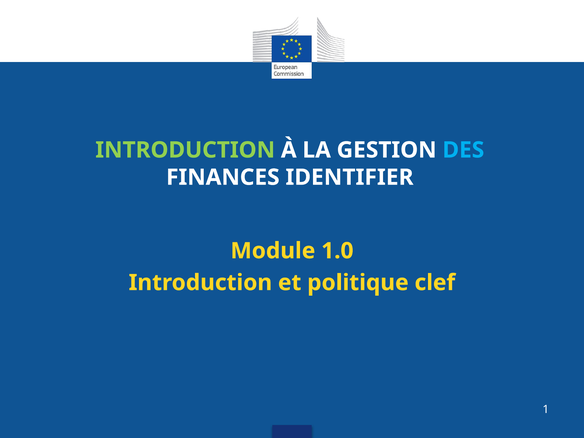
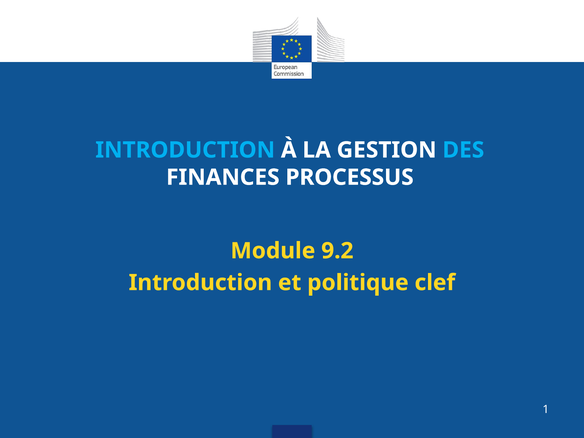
INTRODUCTION at (185, 150) colour: light green -> light blue
IDENTIFIER: IDENTIFIER -> PROCESSUS
1.0: 1.0 -> 9.2
